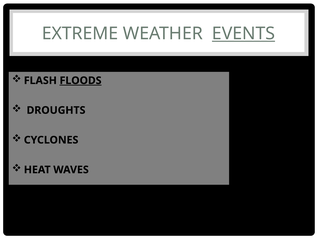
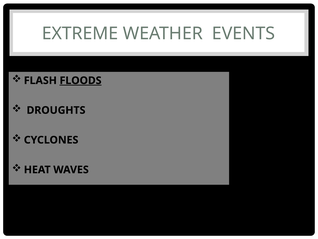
EVENTS underline: present -> none
